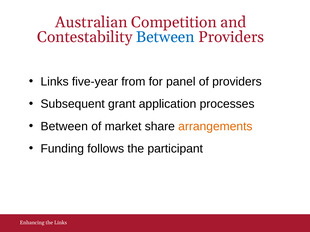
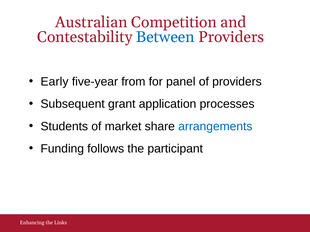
Links at (55, 82): Links -> Early
Between at (64, 127): Between -> Students
arrangements colour: orange -> blue
